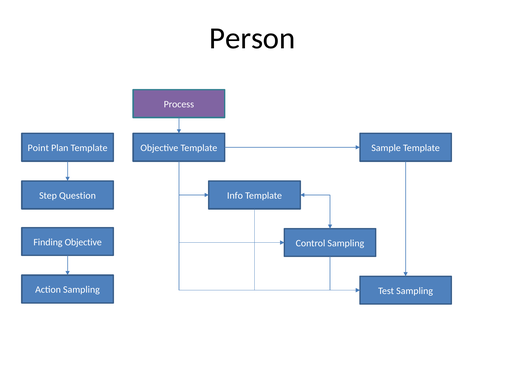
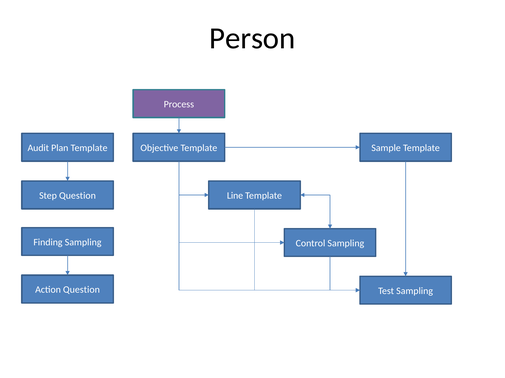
Point: Point -> Audit
Info: Info -> Line
Finding Objective: Objective -> Sampling
Action Sampling: Sampling -> Question
